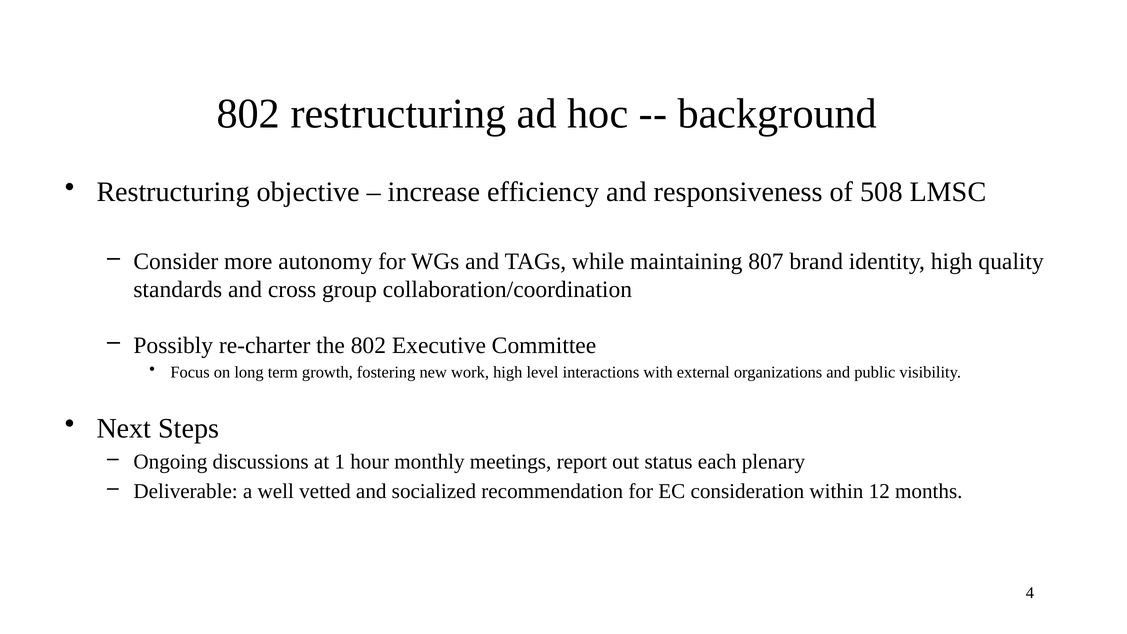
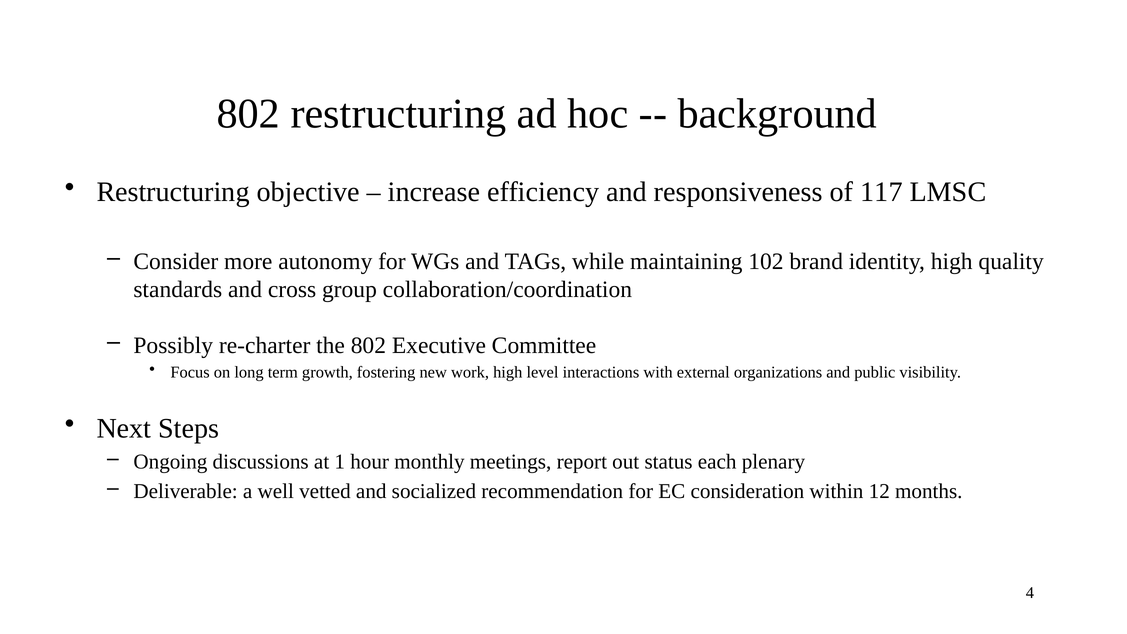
508: 508 -> 117
807: 807 -> 102
